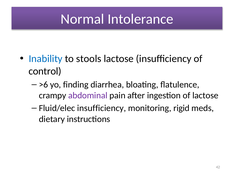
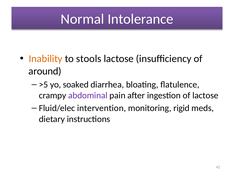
Inability colour: blue -> orange
control: control -> around
>6: >6 -> >5
finding: finding -> soaked
Fluid/elec insufficiency: insufficiency -> intervention
